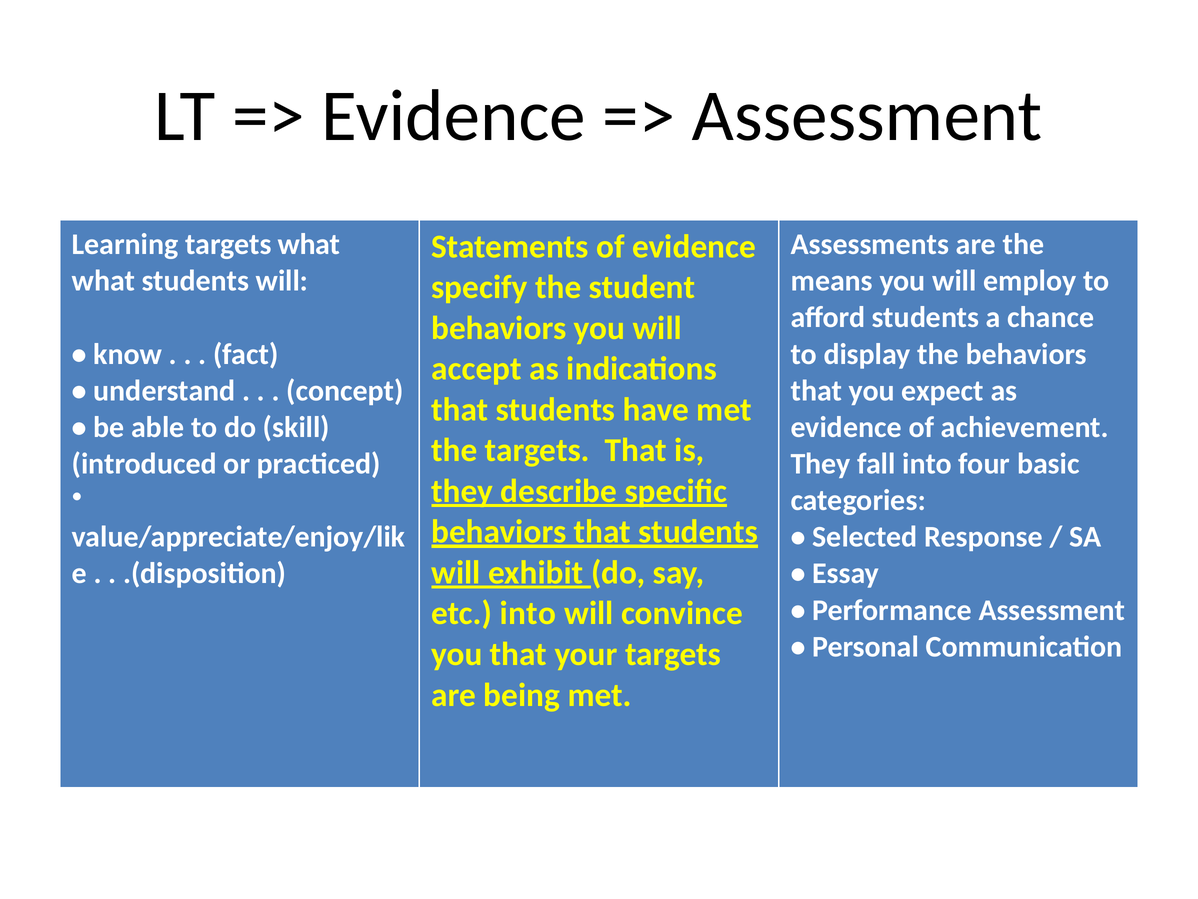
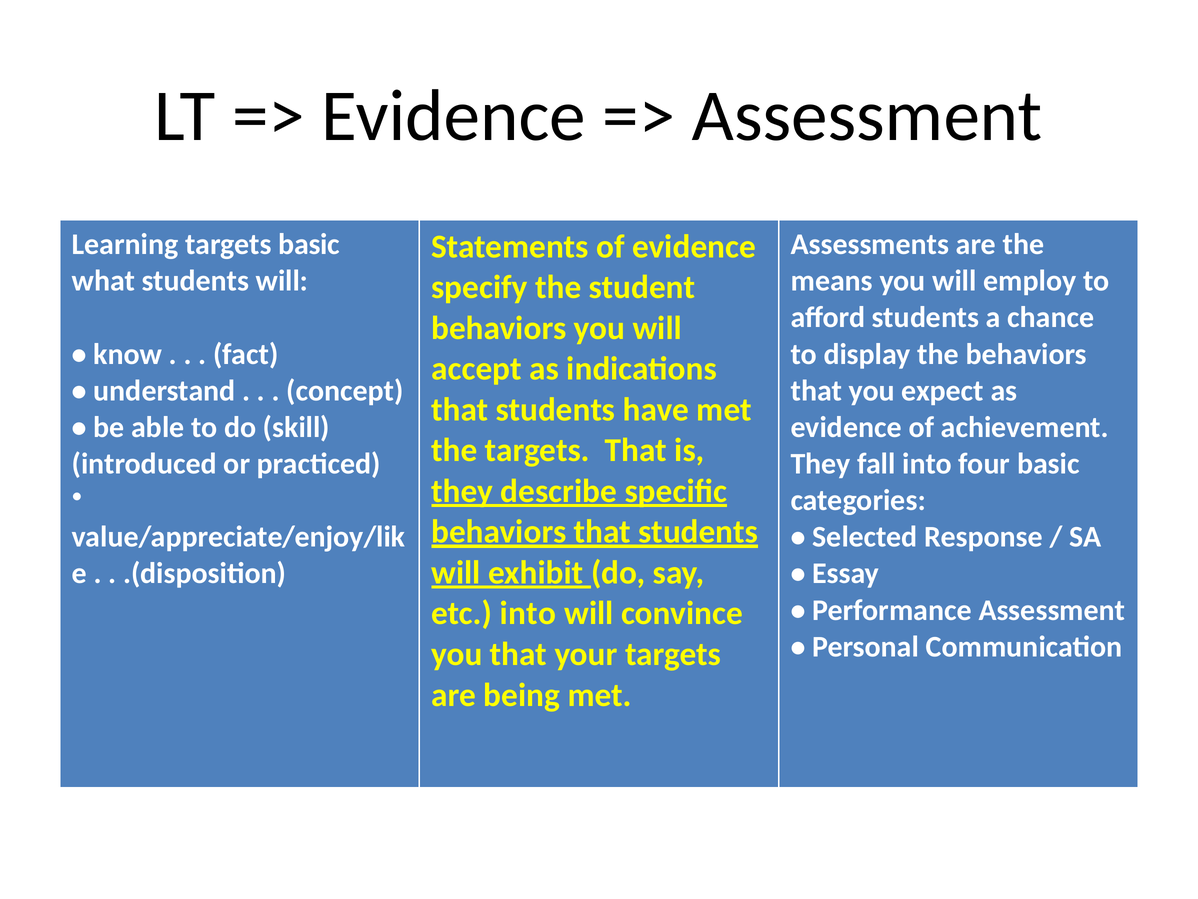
targets what: what -> basic
